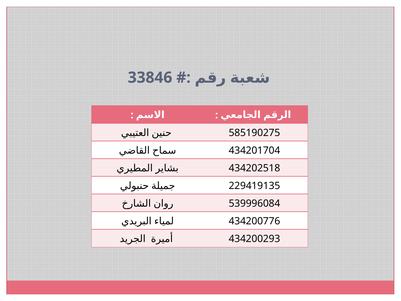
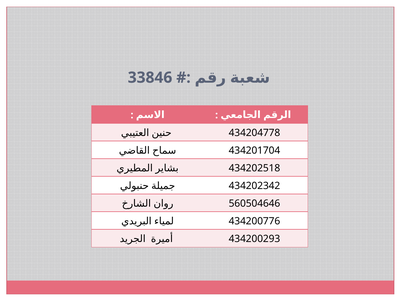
585190275: 585190275 -> 434204778
229419135: 229419135 -> 434202342
539996084: 539996084 -> 560504646
